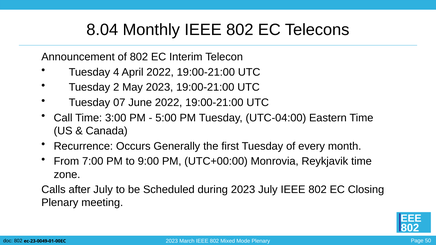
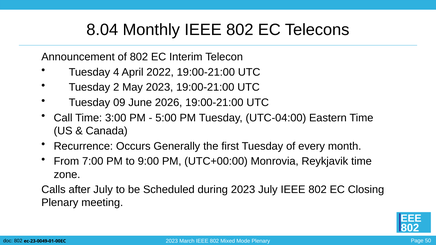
07: 07 -> 09
June 2022: 2022 -> 2026
